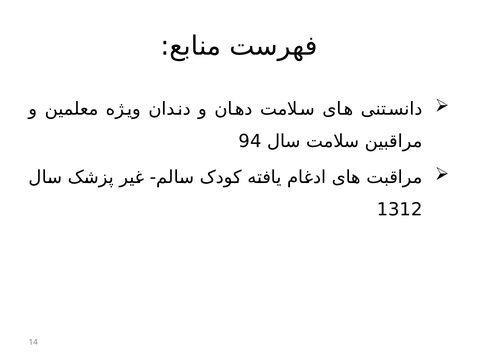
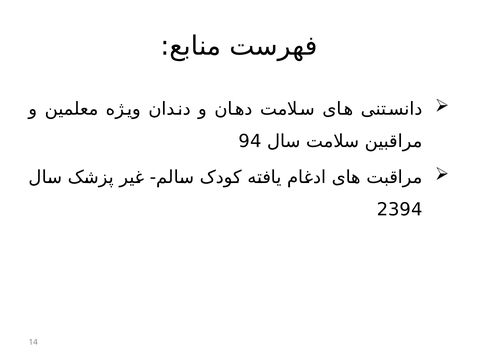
1312: 1312 -> 2394
